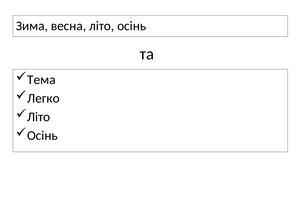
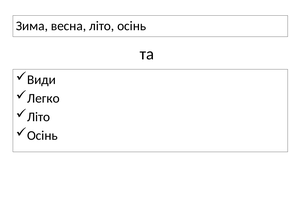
Тема: Тема -> Види
